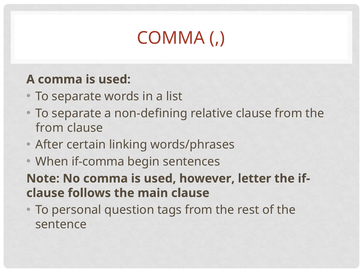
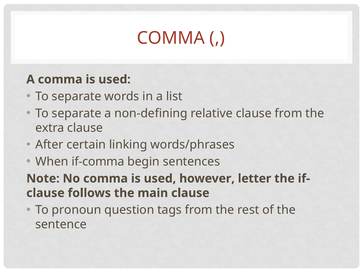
from at (50, 128): from -> extra
personal: personal -> pronoun
